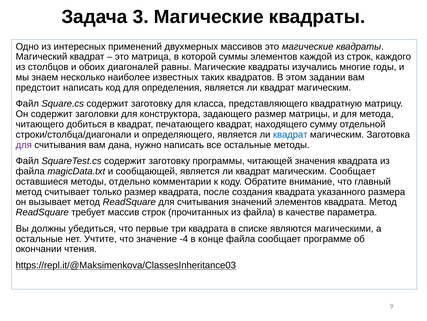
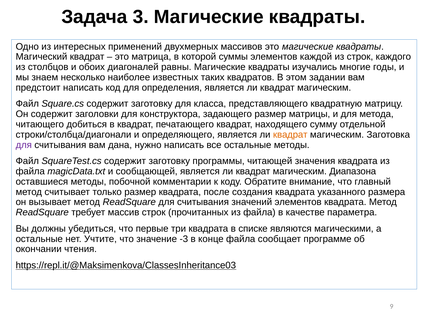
квадрат at (290, 134) colour: blue -> orange
магическим Сообщает: Сообщает -> Диапазона
отдельно: отдельно -> побочной
-4: -4 -> -3
